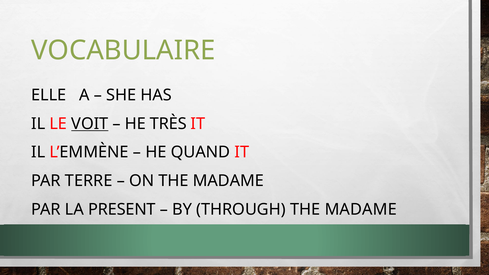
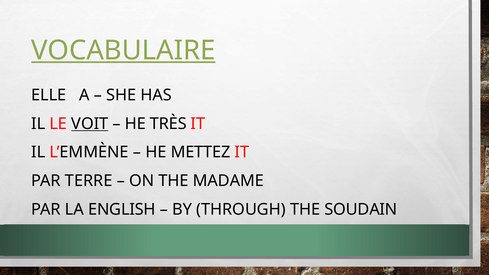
VOCABULAIRE underline: none -> present
QUAND: QUAND -> METTEZ
PRESENT: PRESENT -> ENGLISH
THROUGH THE MADAME: MADAME -> SOUDAIN
